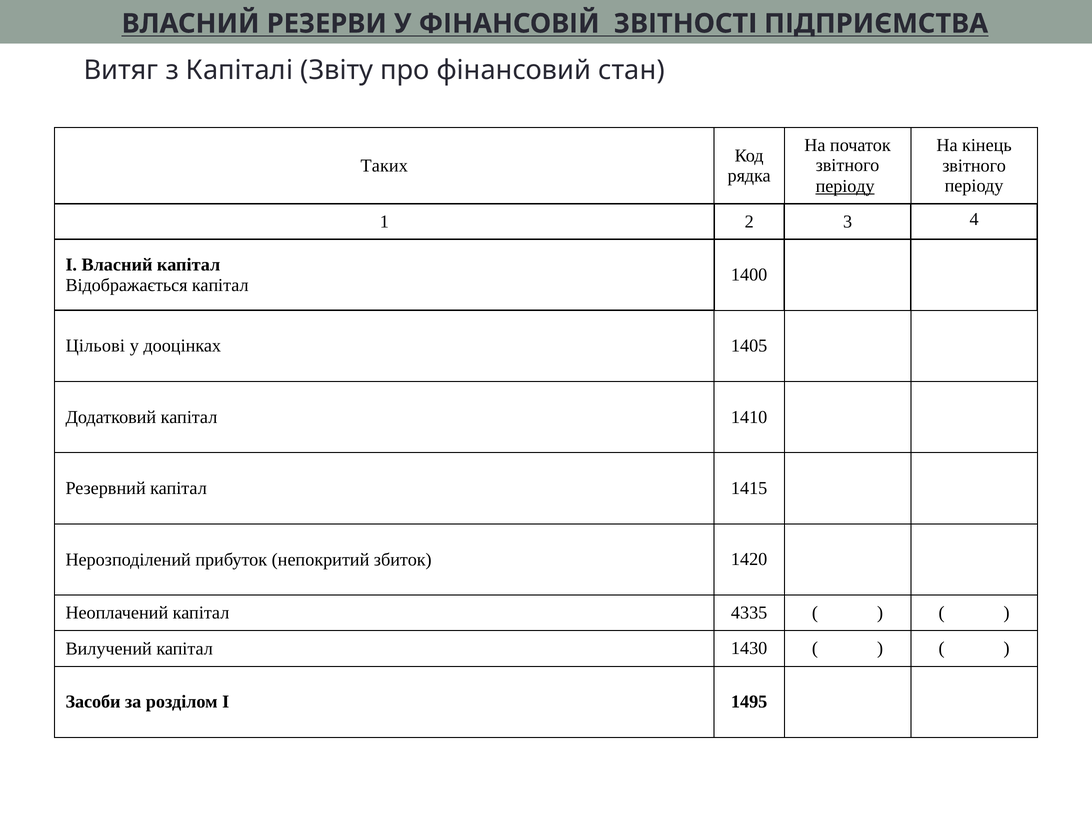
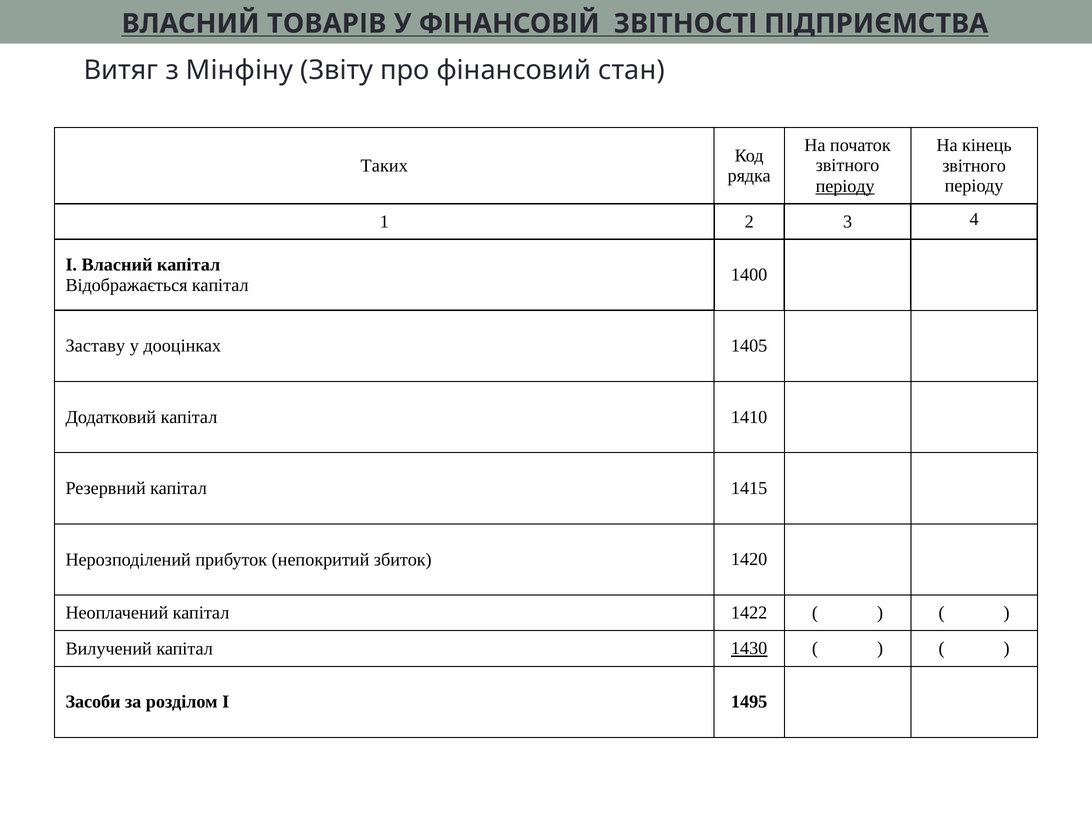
РЕЗЕРВИ: РЕЗЕРВИ -> ТОВАРІВ
Капіталі: Капіталі -> Мінфіну
Цільові: Цільові -> Заставу
4335: 4335 -> 1422
1430 underline: none -> present
